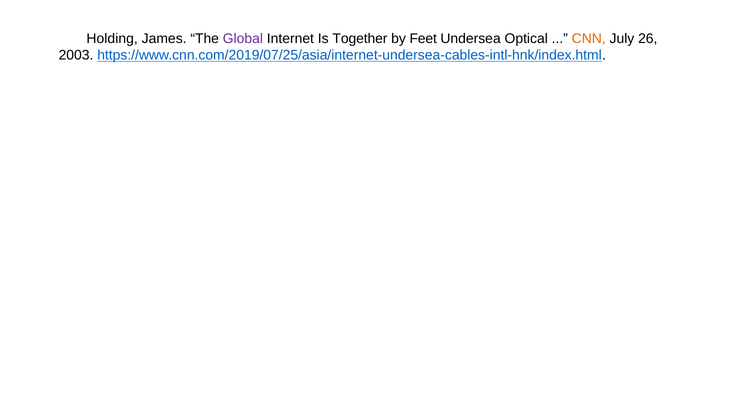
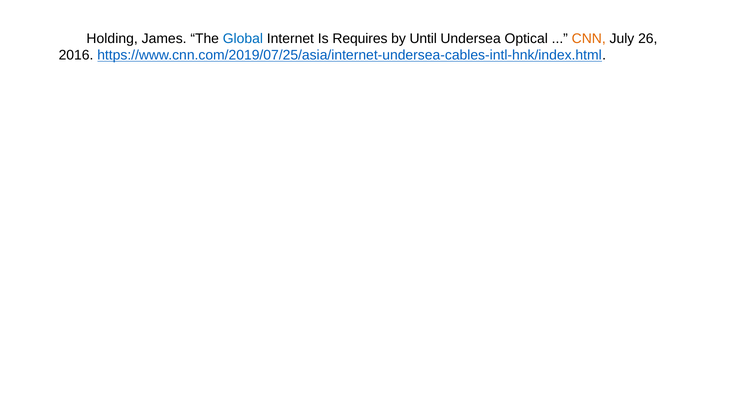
Global colour: purple -> blue
Together: Together -> Requires
Feet: Feet -> Until
2003: 2003 -> 2016
